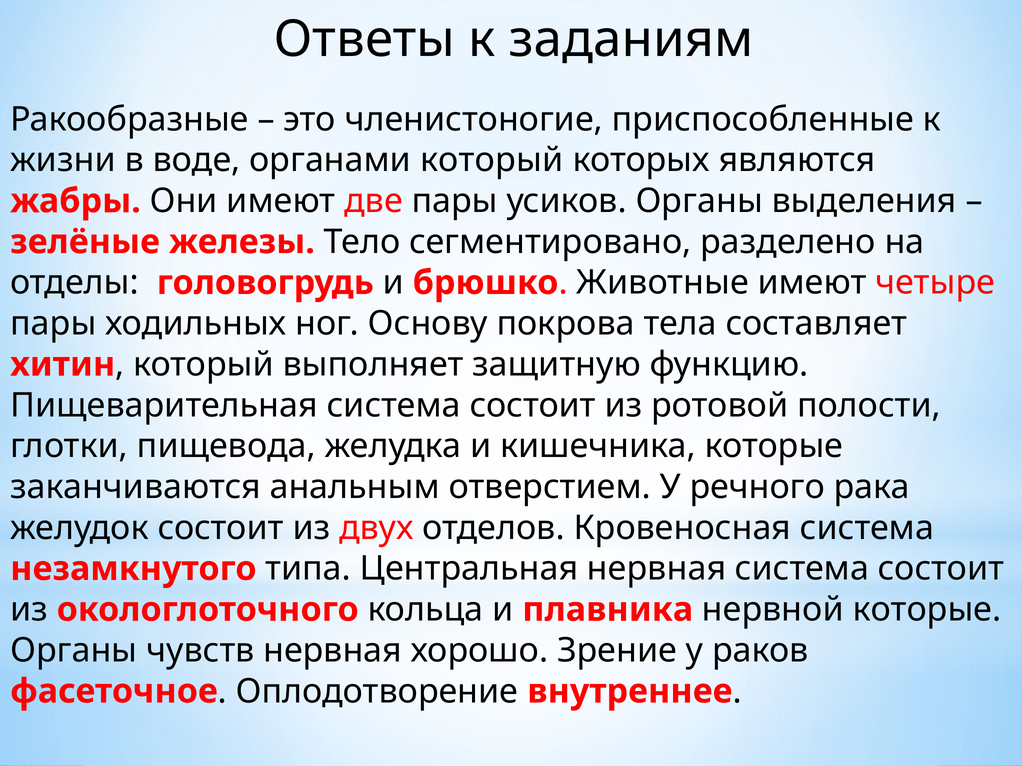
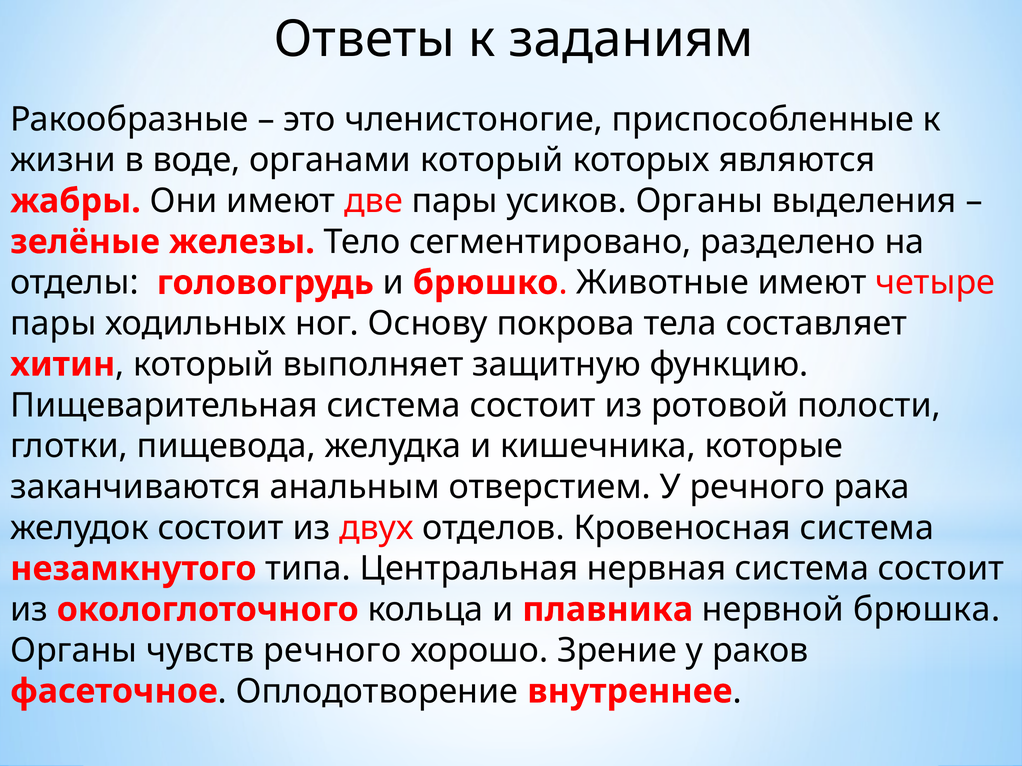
нервной которые: которые -> брюшка
чувств нервная: нервная -> речного
